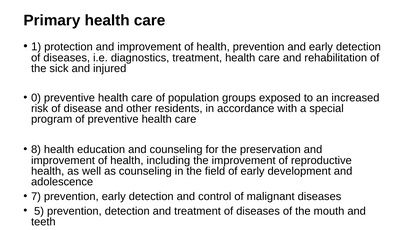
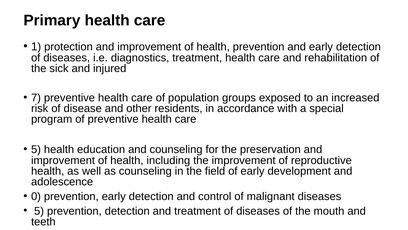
0: 0 -> 7
8 at (36, 149): 8 -> 5
7: 7 -> 0
